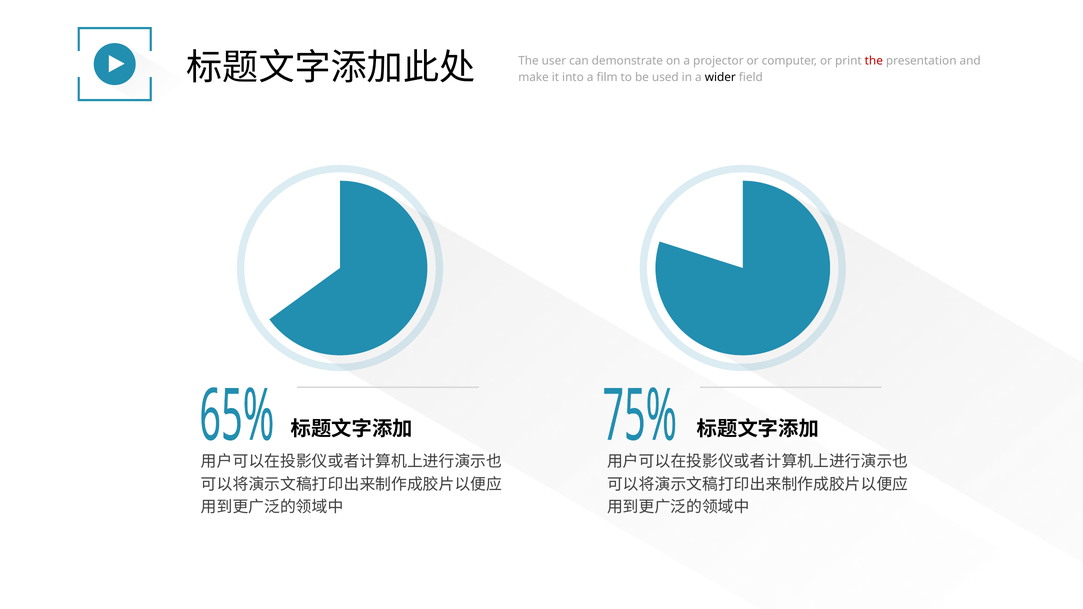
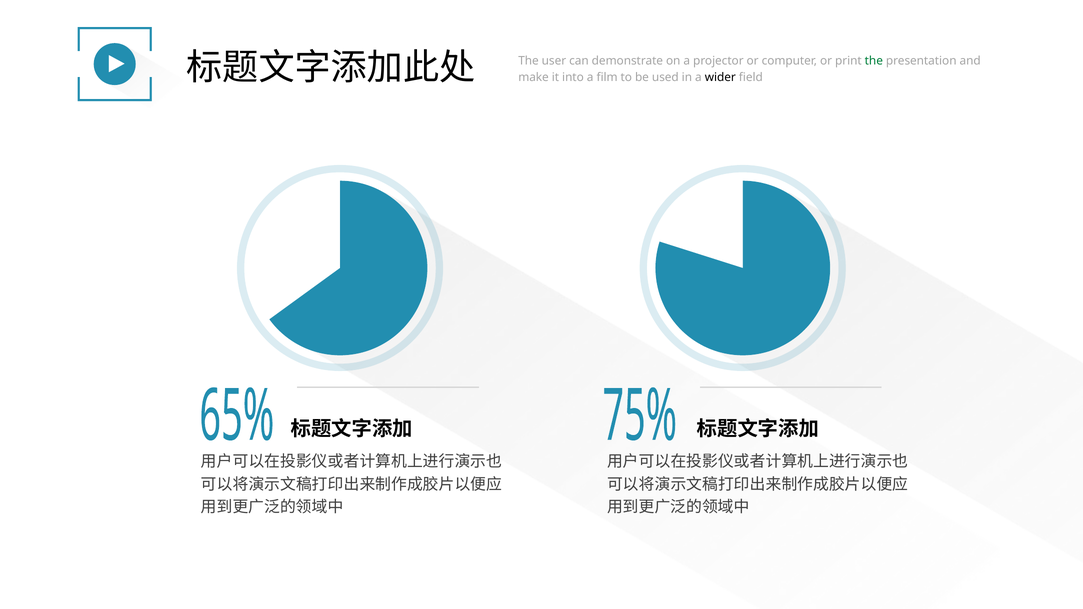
the at (874, 61) colour: red -> green
